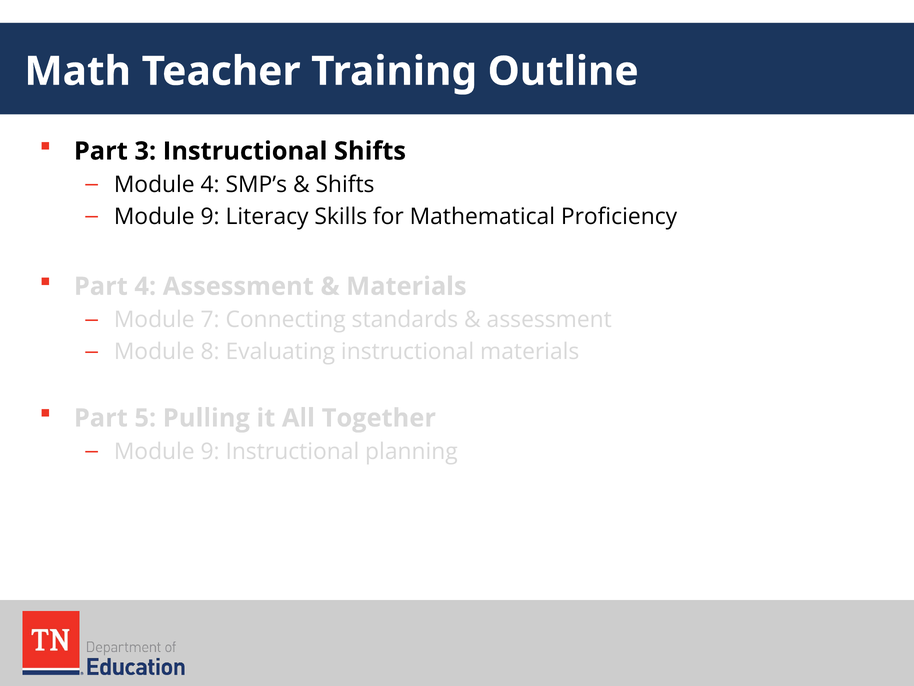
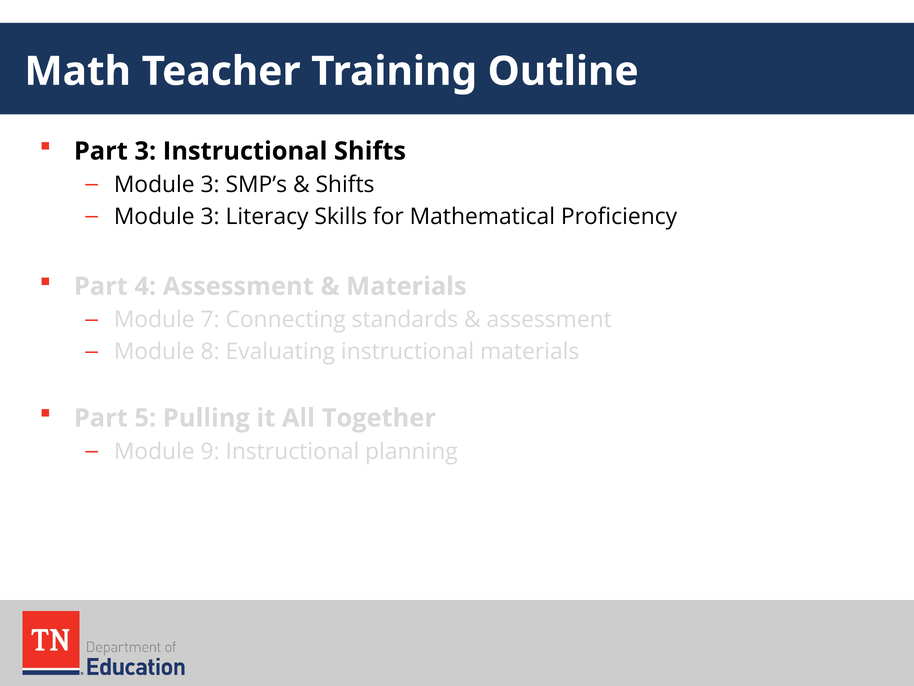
4 at (210, 184): 4 -> 3
9 at (210, 216): 9 -> 3
